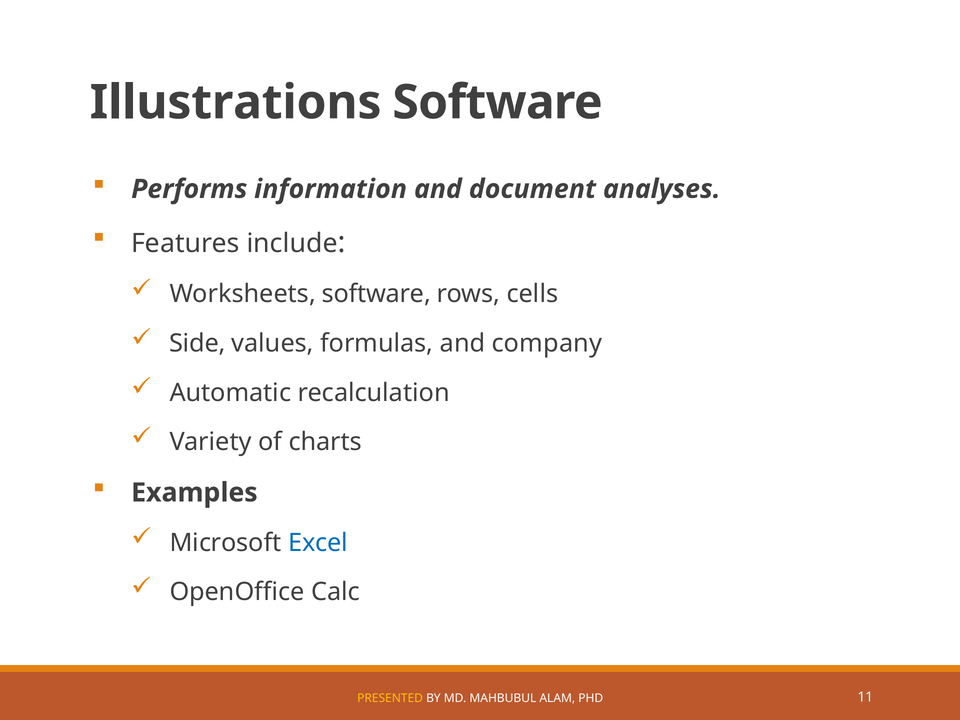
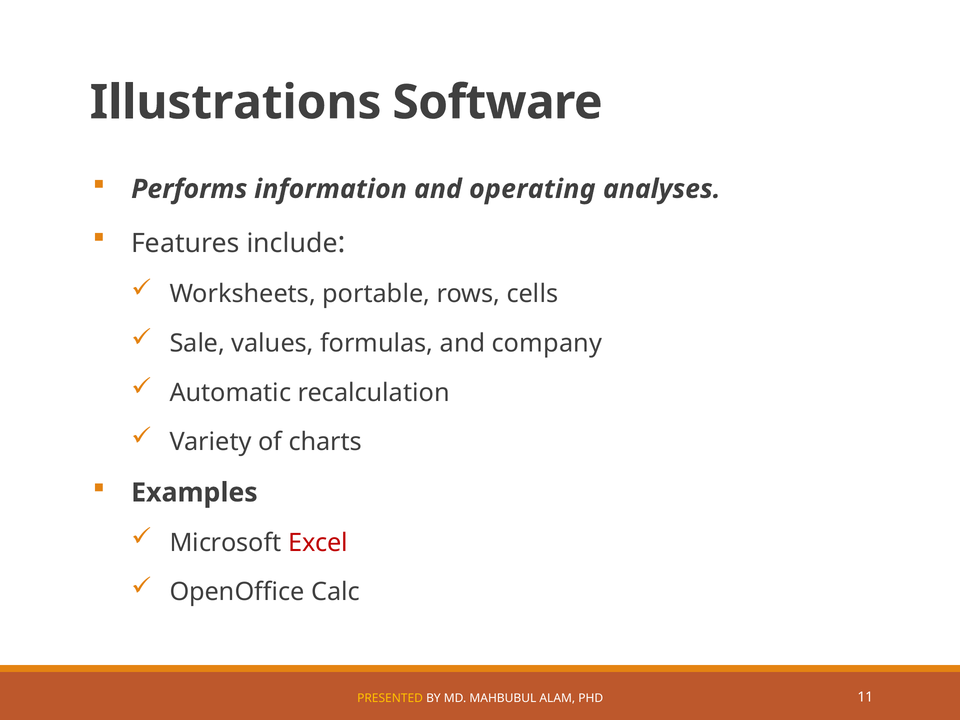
document: document -> operating
Worksheets software: software -> portable
Side: Side -> Sale
Excel colour: blue -> red
